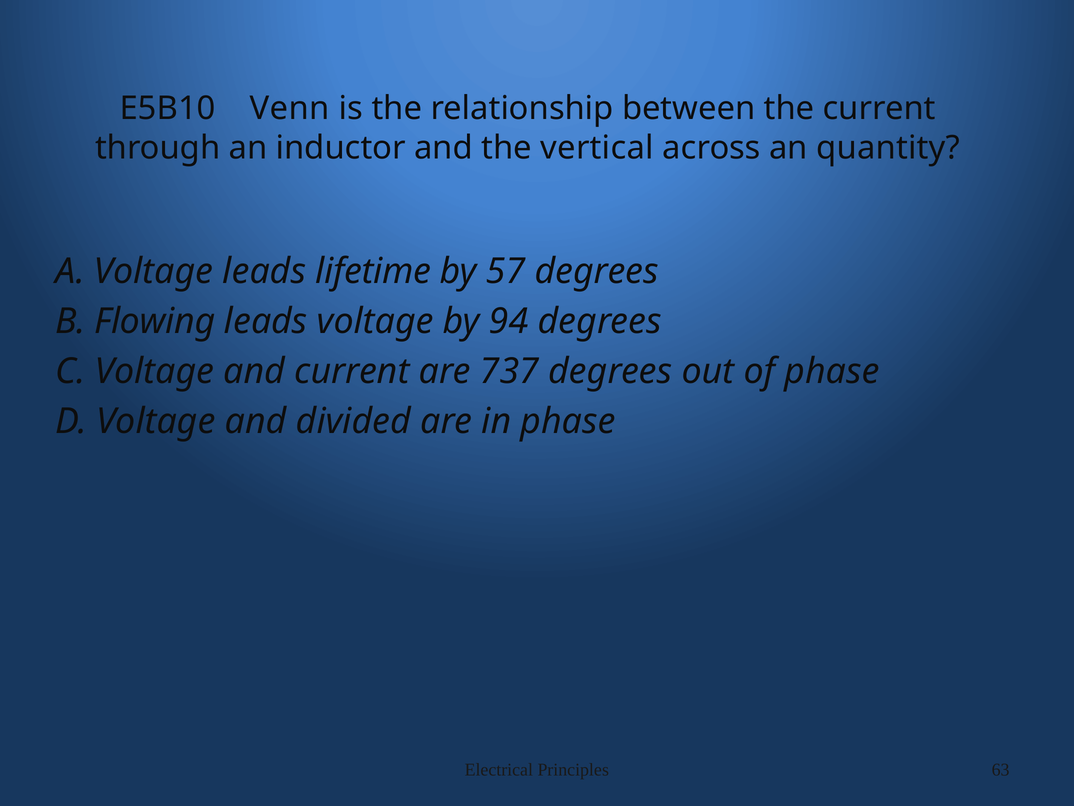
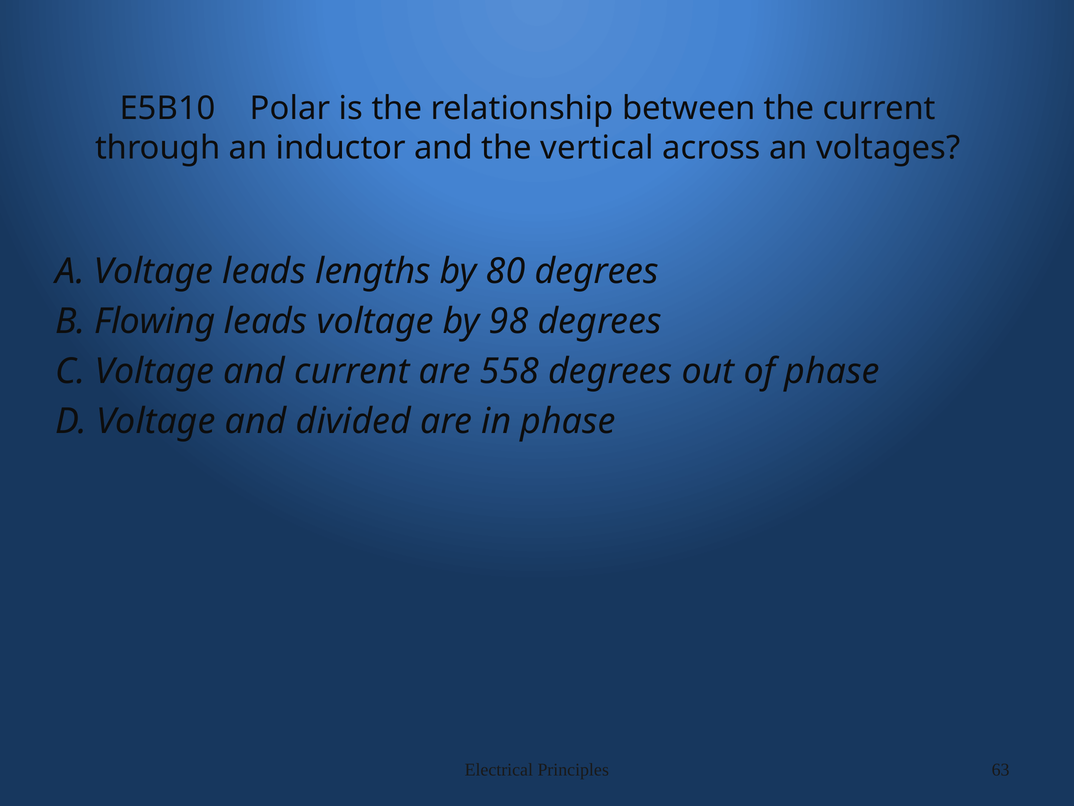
Venn: Venn -> Polar
quantity: quantity -> voltages
lifetime: lifetime -> lengths
57: 57 -> 80
94: 94 -> 98
737: 737 -> 558
